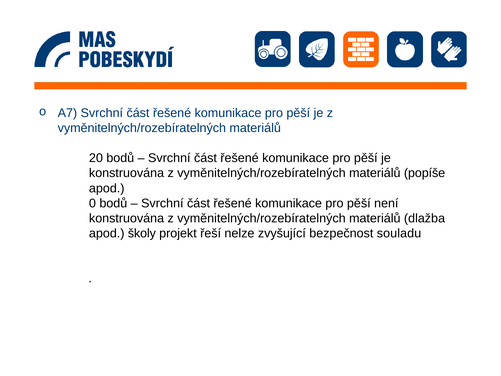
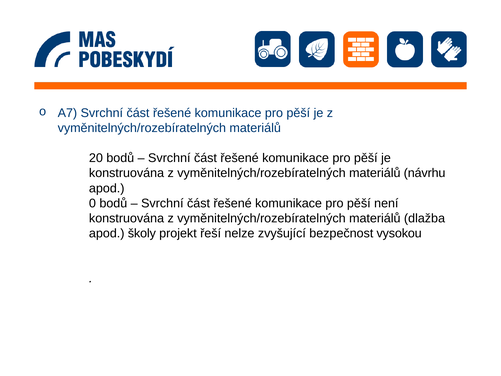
popíše: popíše -> návrhu
souladu: souladu -> vysokou
